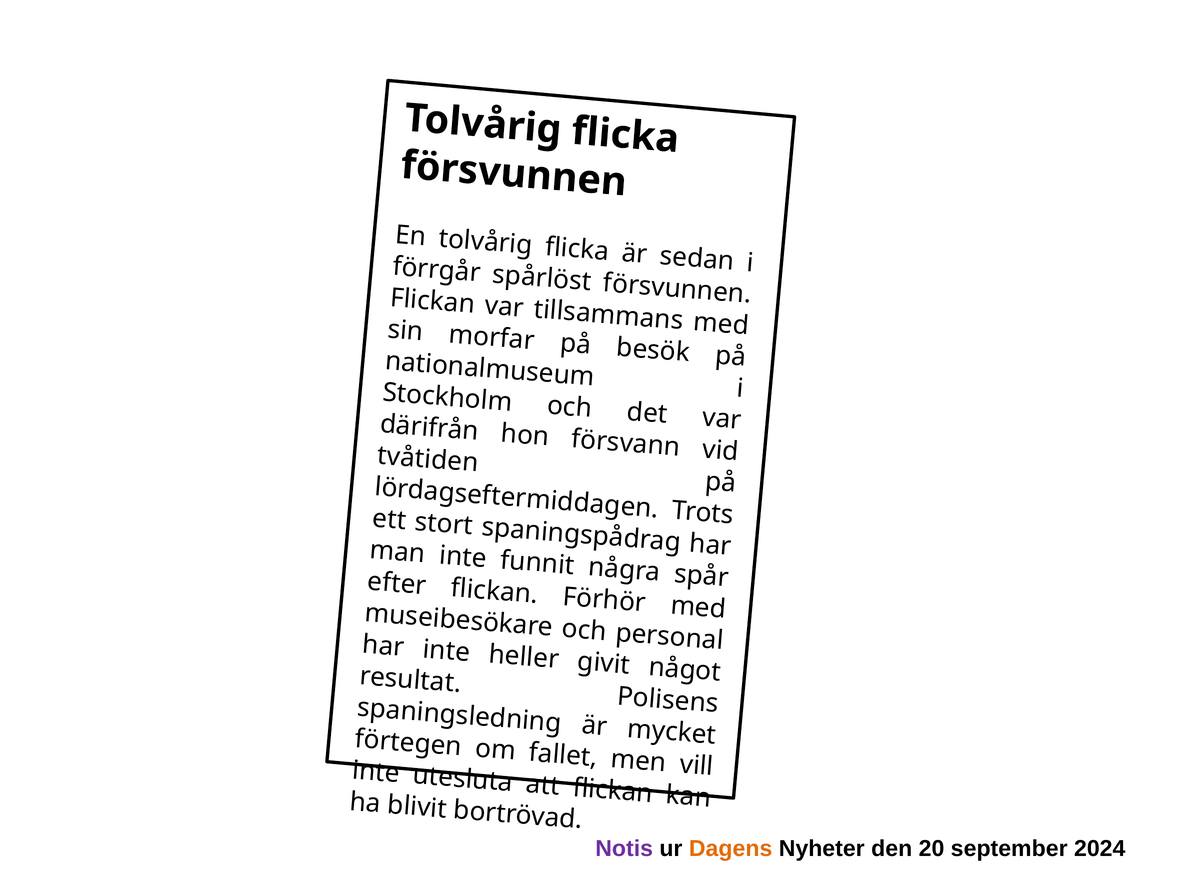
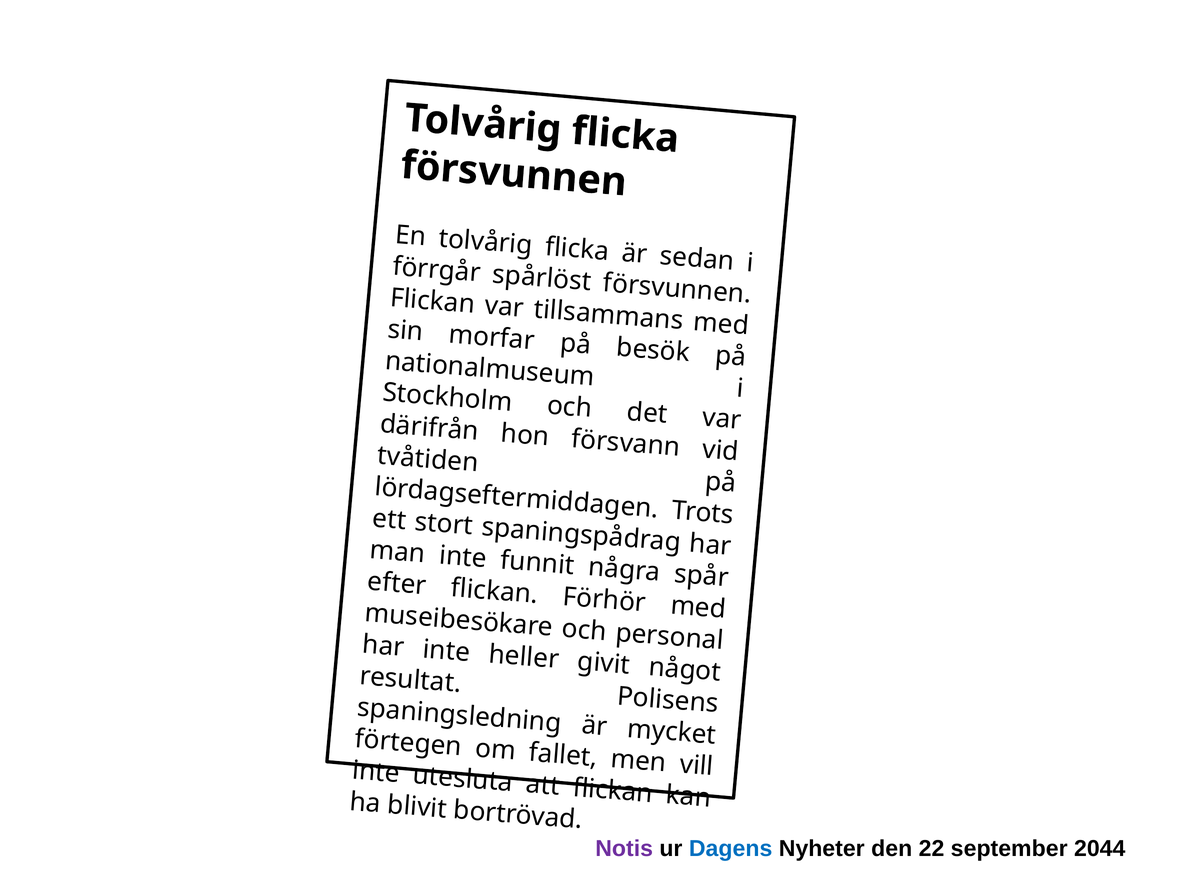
Dagens colour: orange -> blue
20: 20 -> 22
2024: 2024 -> 2044
